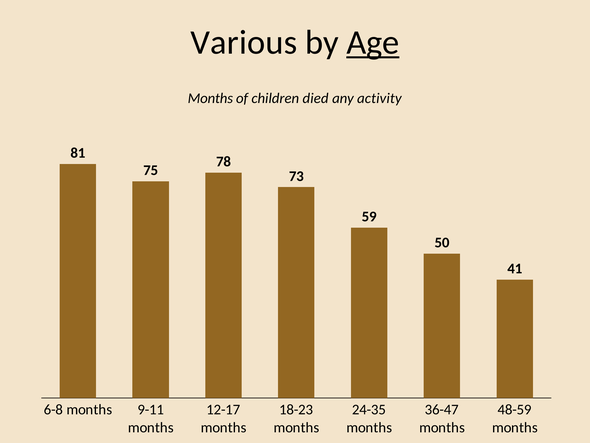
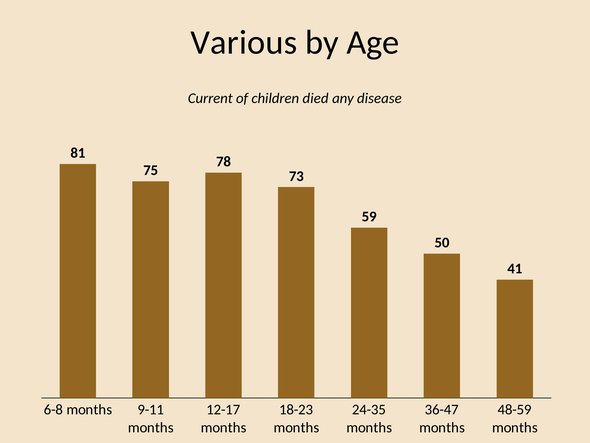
Age underline: present -> none
Months at (210, 98): Months -> Current
activity: activity -> disease
